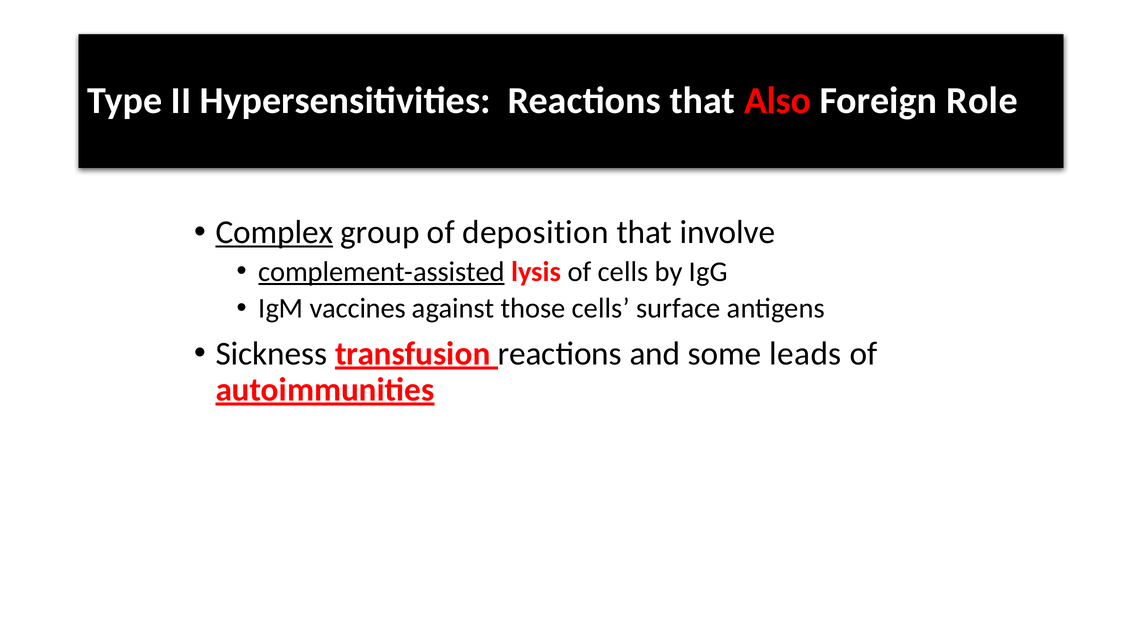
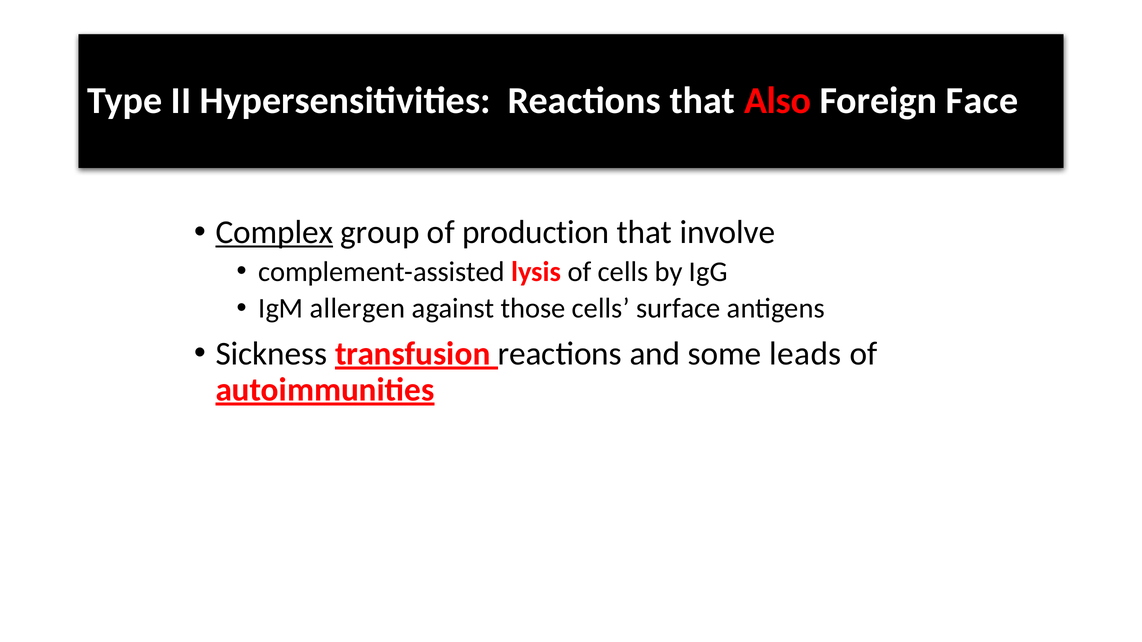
Role: Role -> Face
deposition: deposition -> production
complement-assisted underline: present -> none
vaccines: vaccines -> allergen
